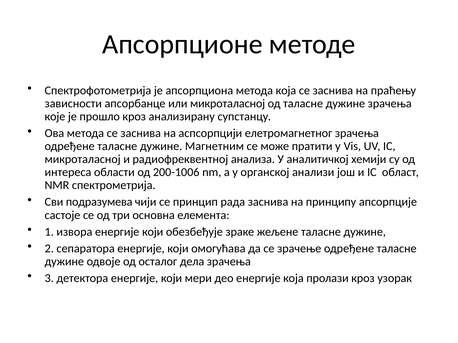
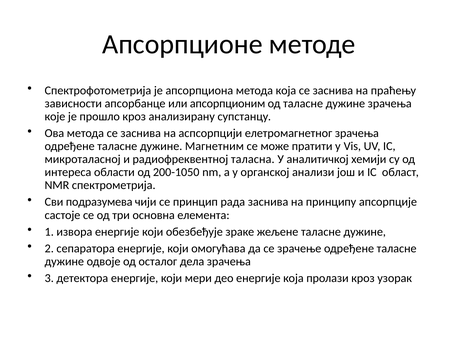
или микроталасној: микроталасној -> апсорпционим
анализа: анализа -> таласна
200-1006: 200-1006 -> 200-1050
